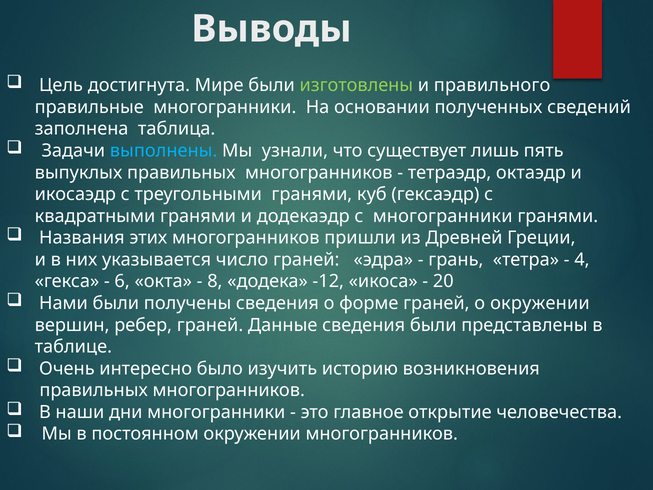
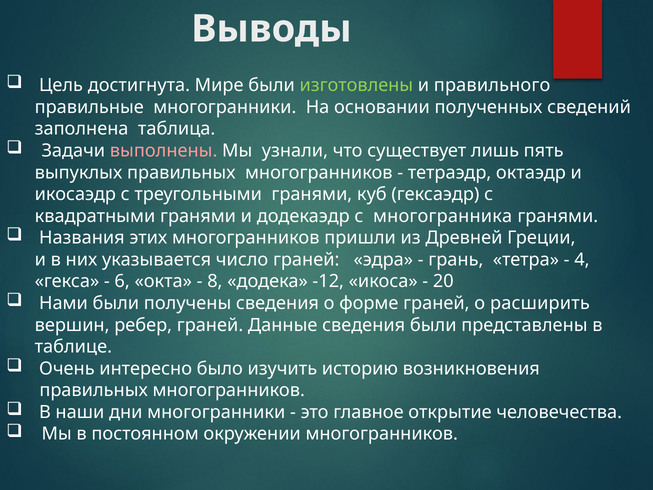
выполнены colour: light blue -> pink
с многогранники: многогранники -> многогранника
о окружении: окружении -> расширить
